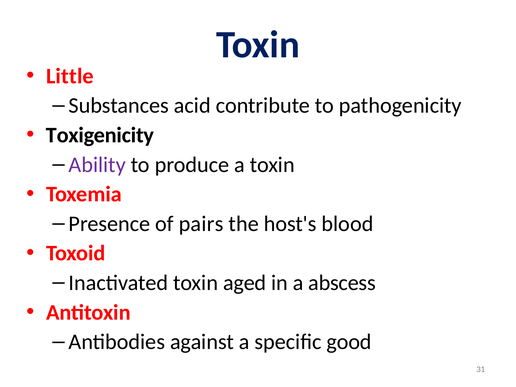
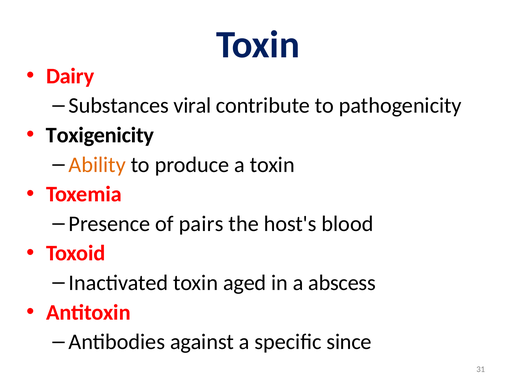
Little: Little -> Dairy
acid: acid -> viral
Ability colour: purple -> orange
good: good -> since
